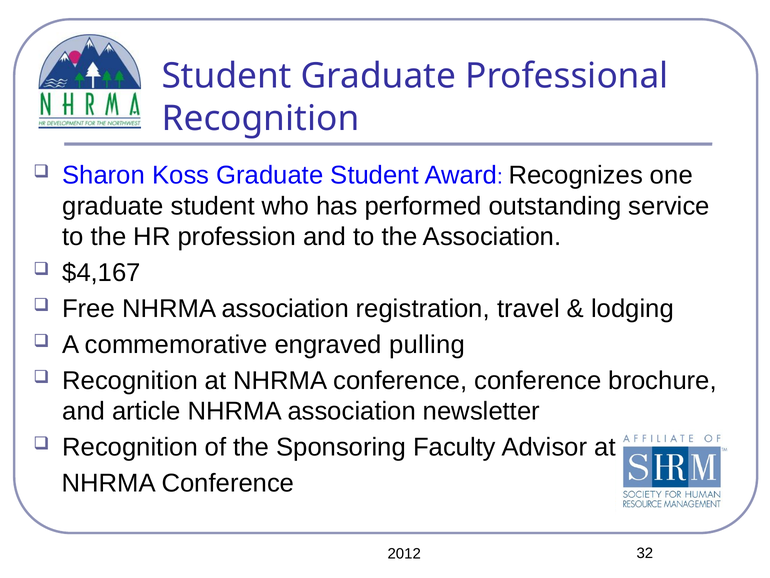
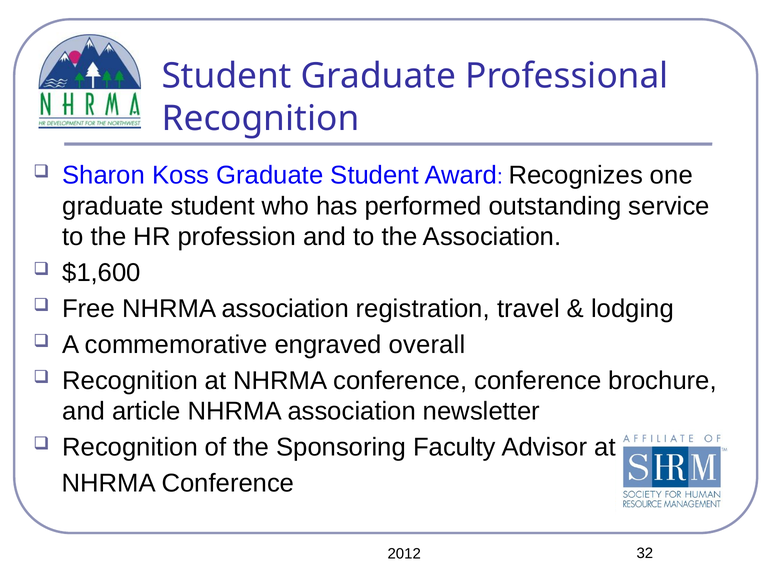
$4,167: $4,167 -> $1,600
pulling: pulling -> overall
